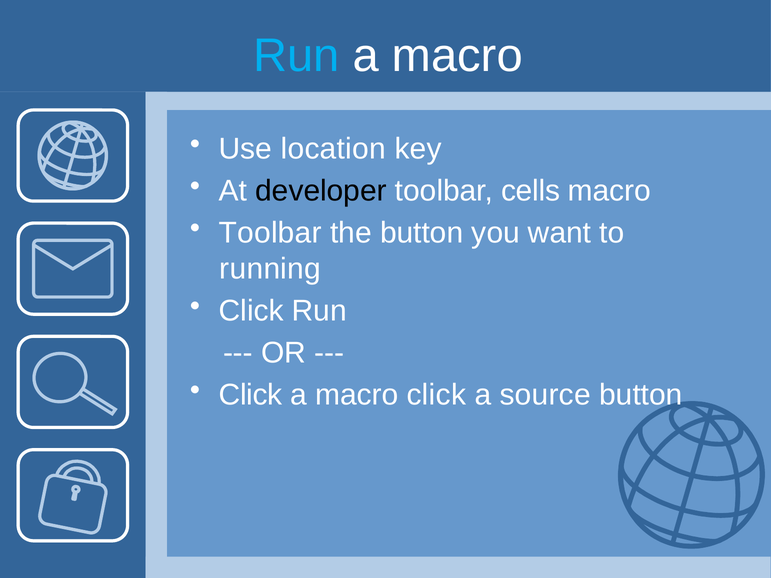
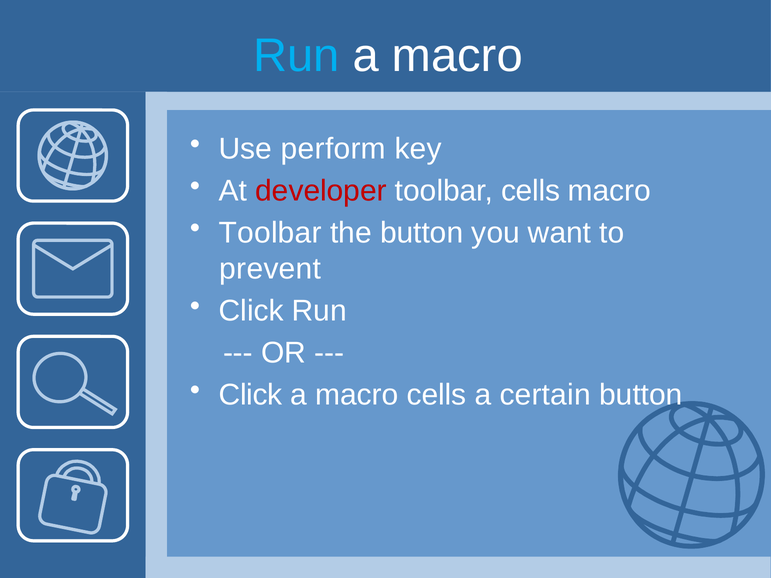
location: location -> perform
developer colour: black -> red
running: running -> prevent
macro click: click -> cells
source: source -> certain
